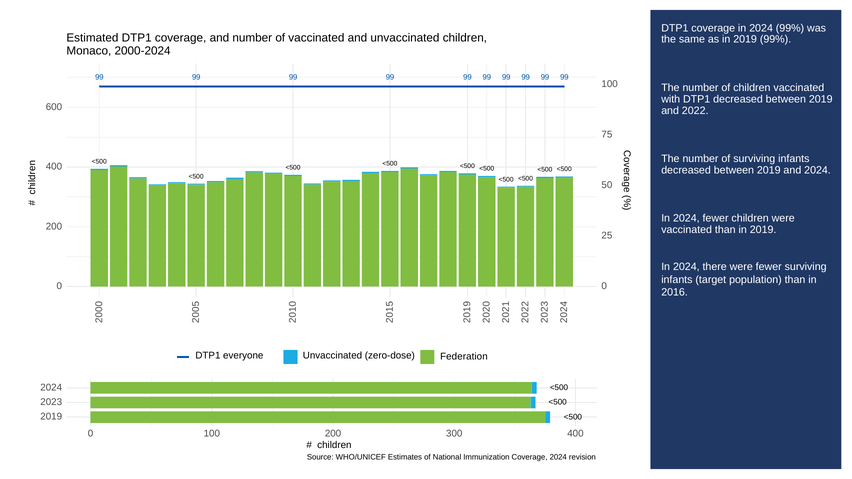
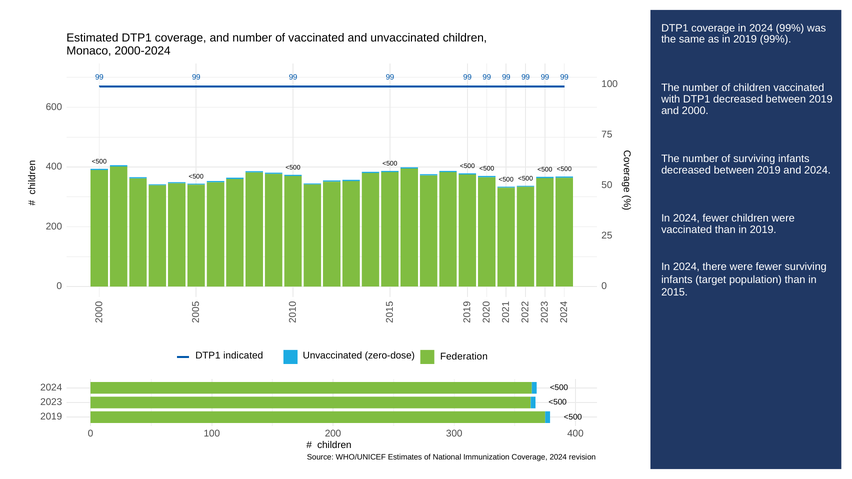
2022: 2022 -> 2000
2016: 2016 -> 2015
everyone: everyone -> indicated
